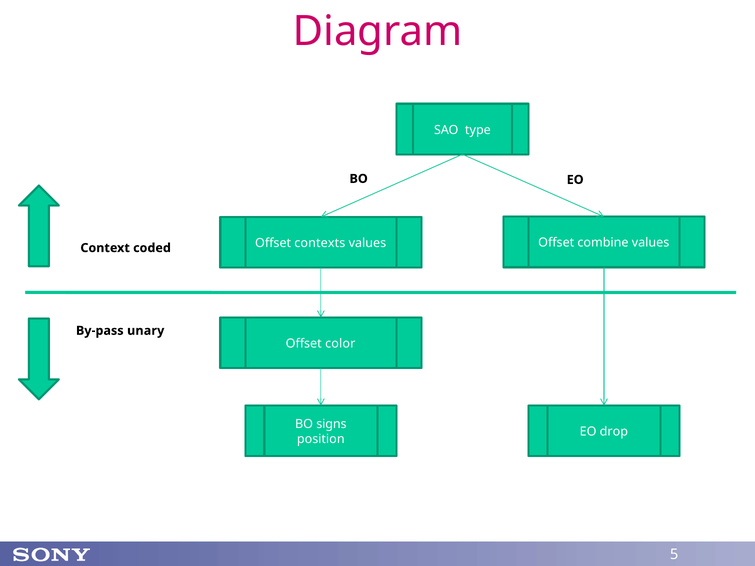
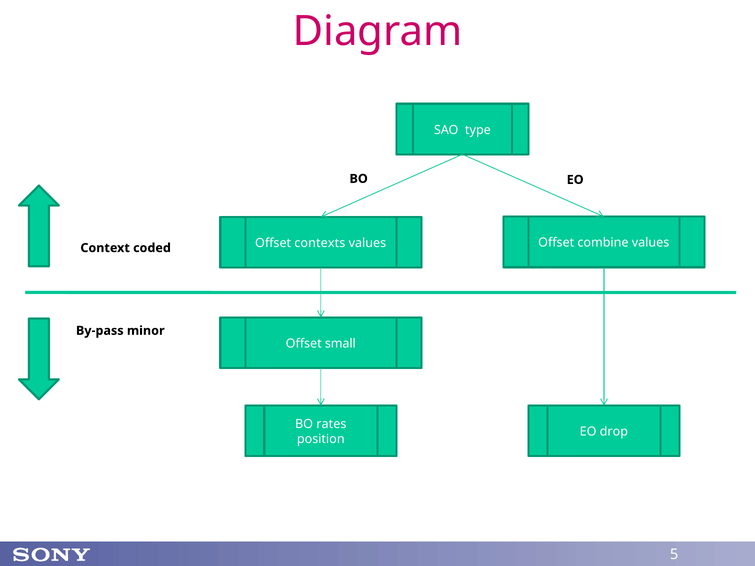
unary: unary -> minor
color: color -> small
signs: signs -> rates
